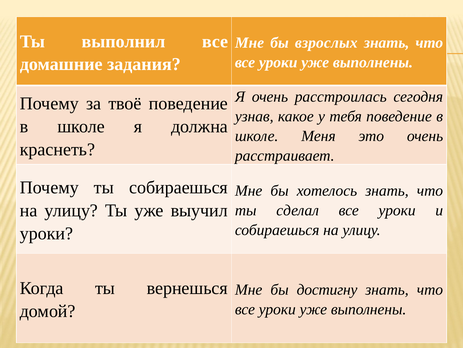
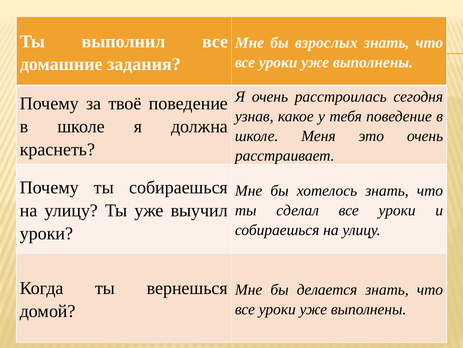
достигну: достигну -> делается
